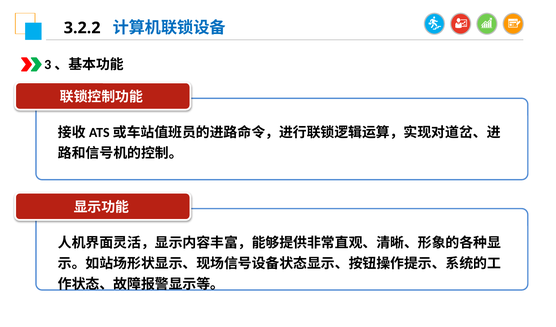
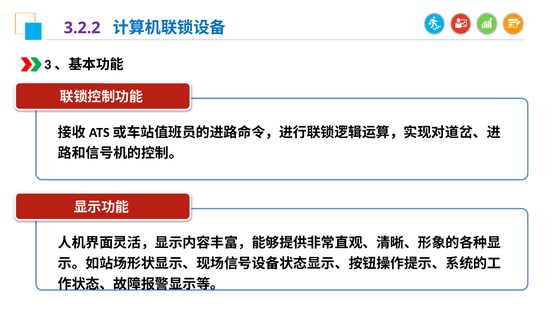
3.2.2 colour: black -> purple
